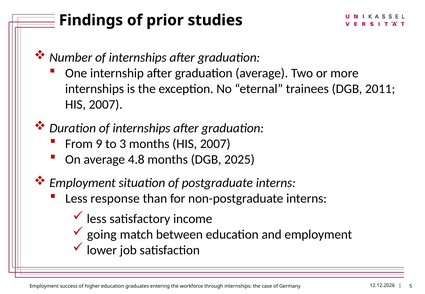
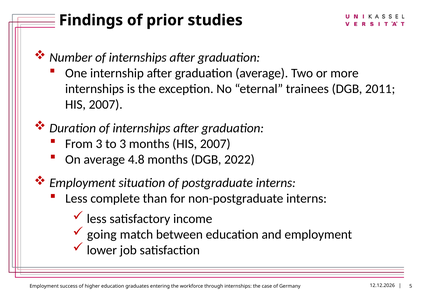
From 9: 9 -> 3
2025: 2025 -> 2022
response: response -> complete
